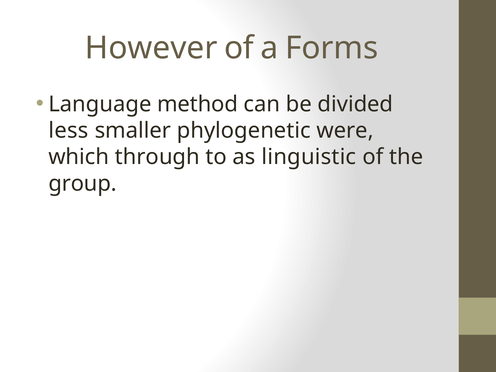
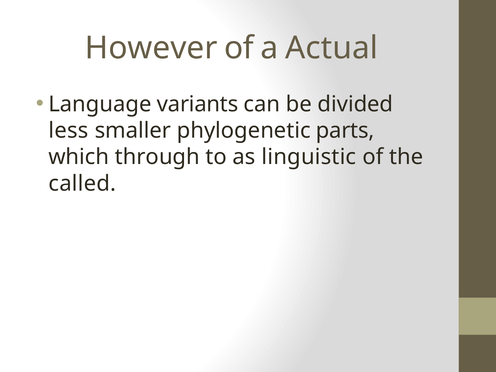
Forms: Forms -> Actual
method: method -> variants
were: were -> parts
group: group -> called
